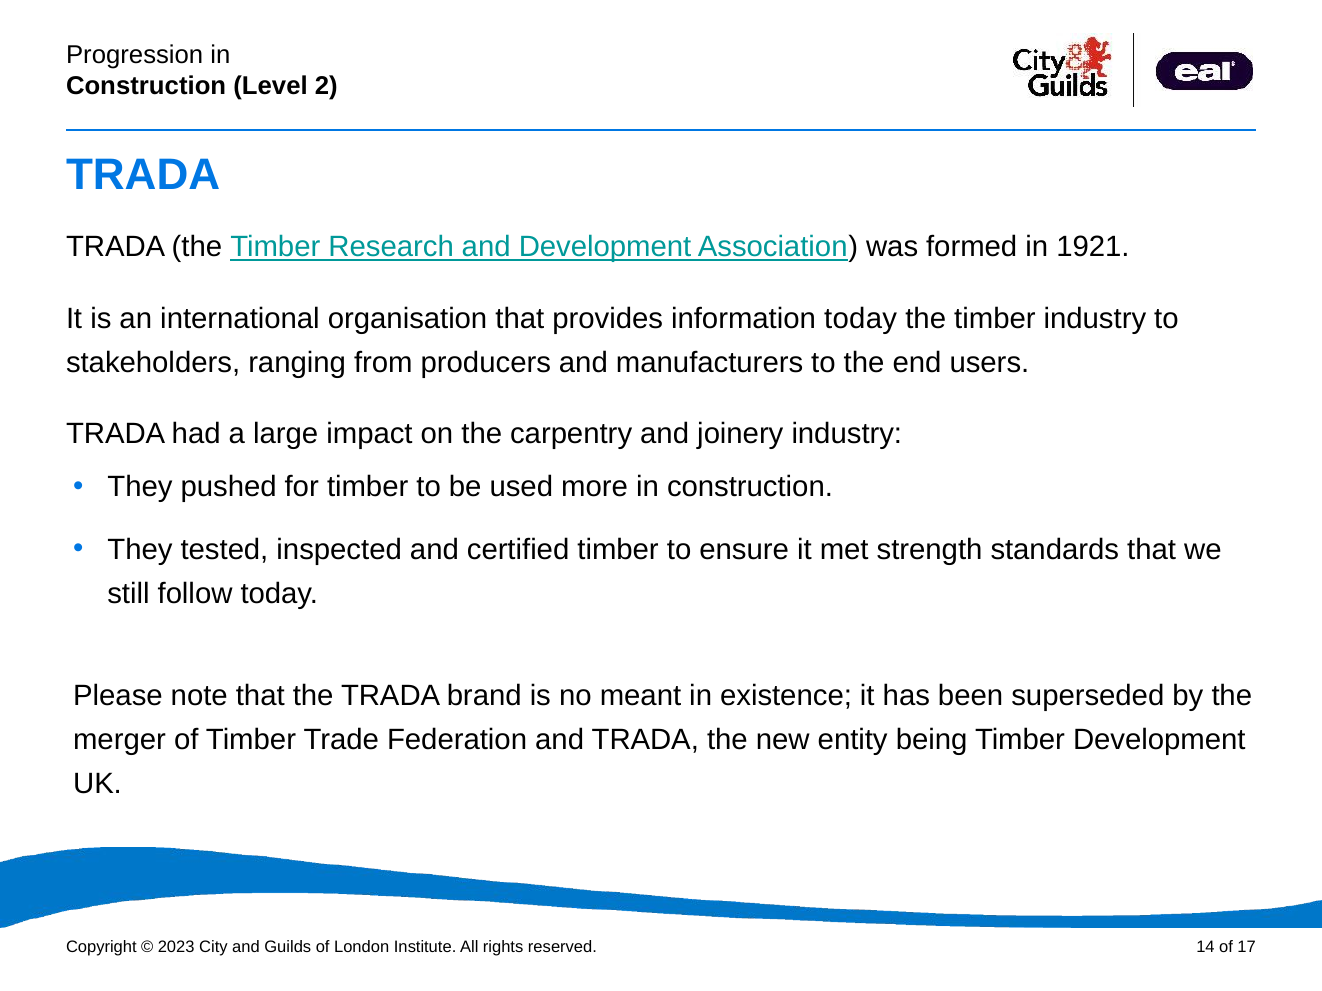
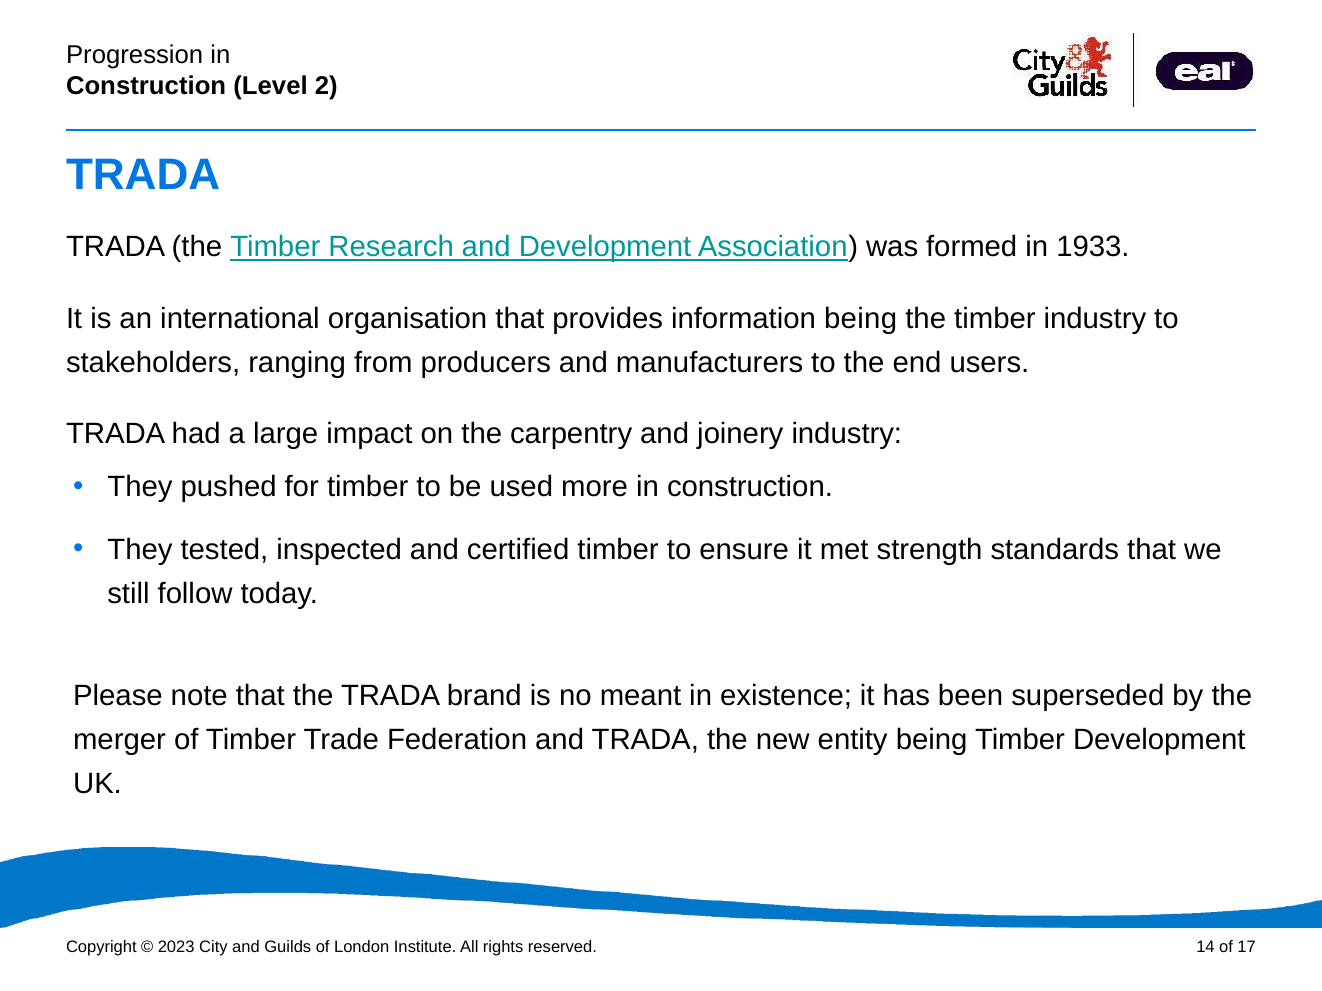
1921: 1921 -> 1933
information today: today -> being
